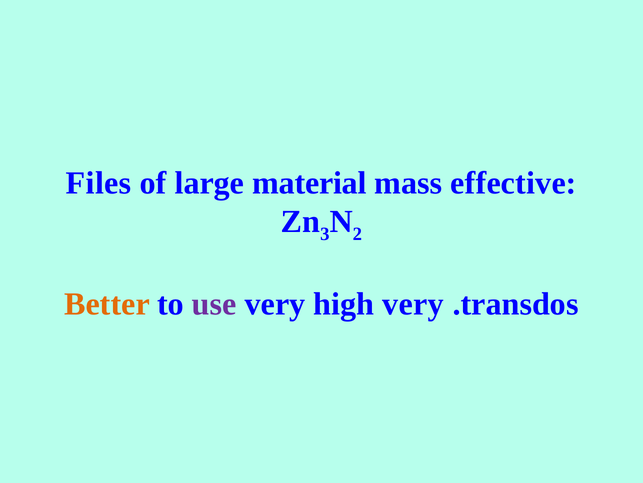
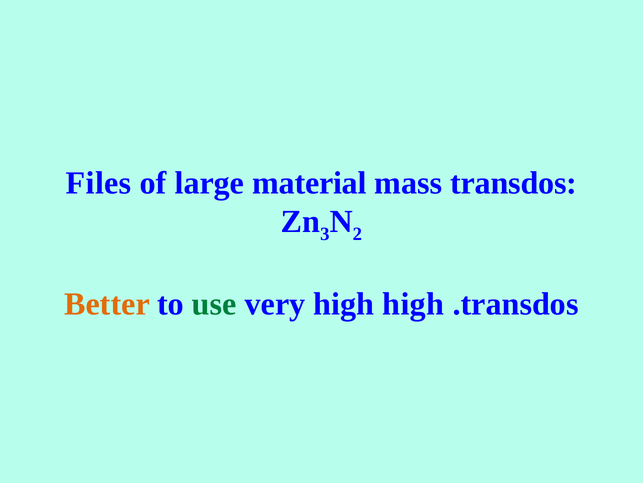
effective: effective -> transdos
use colour: purple -> green
high very: very -> high
